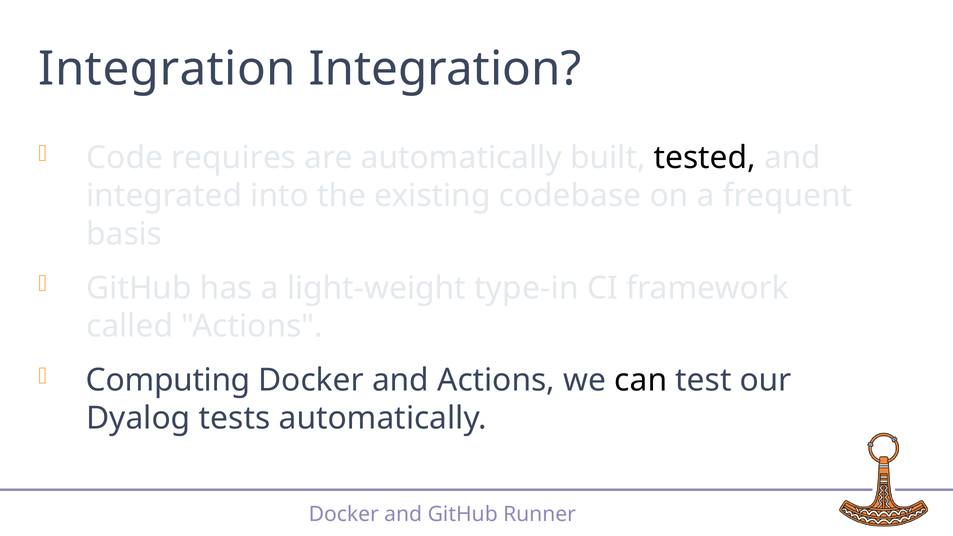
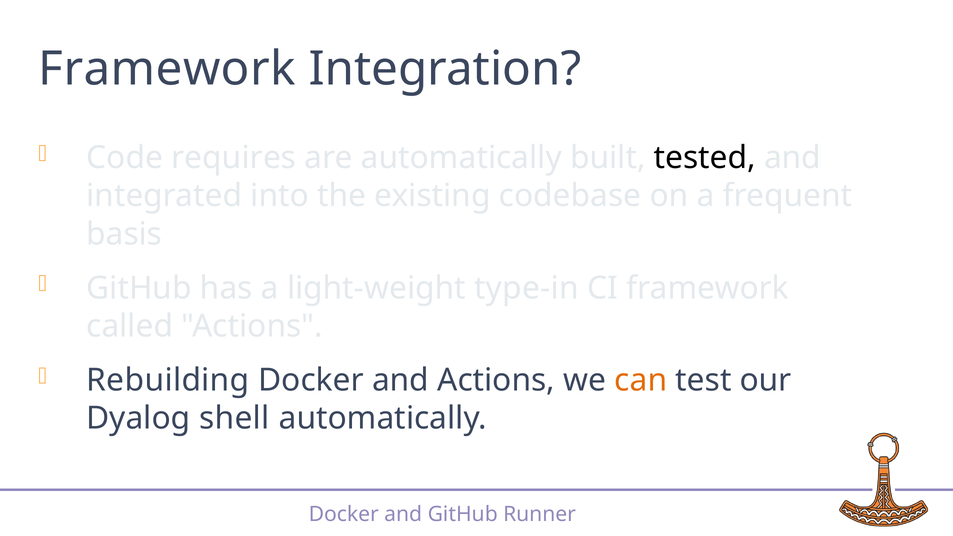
Integration at (167, 69): Integration -> Framework
Computing: Computing -> Rebuilding
can colour: black -> orange
tests: tests -> shell
